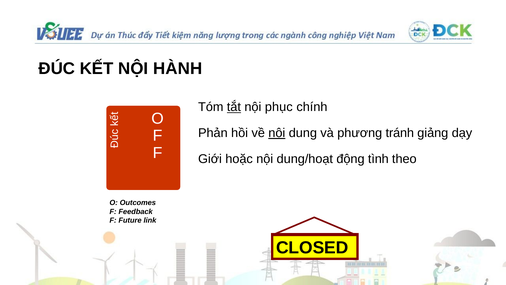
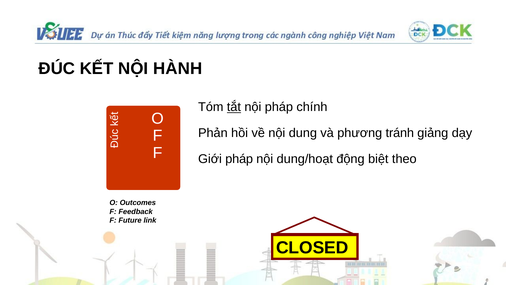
nội phục: phục -> pháp
nội at (277, 133) underline: present -> none
Giới hoặc: hoặc -> pháp
tình: tình -> biệt
